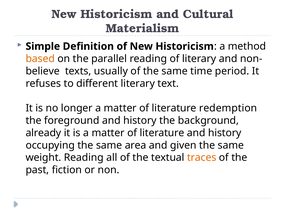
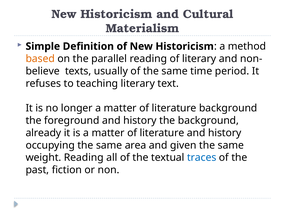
different: different -> teaching
literature redemption: redemption -> background
traces colour: orange -> blue
